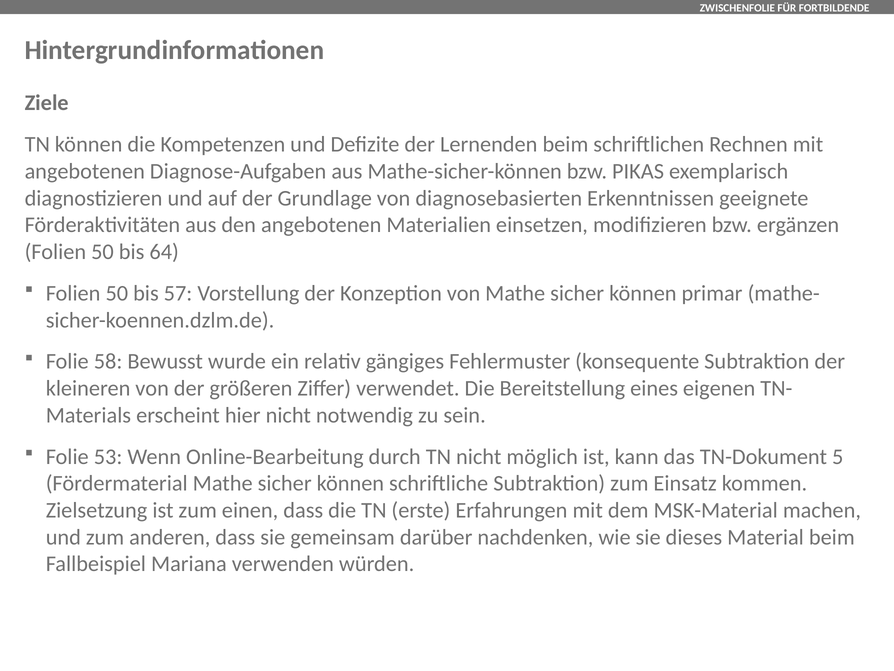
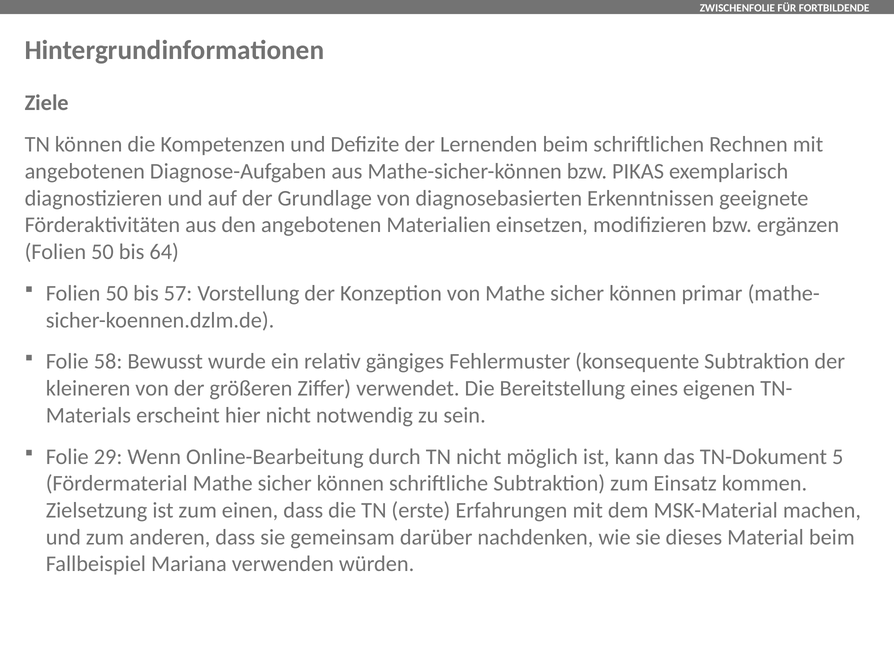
53: 53 -> 29
